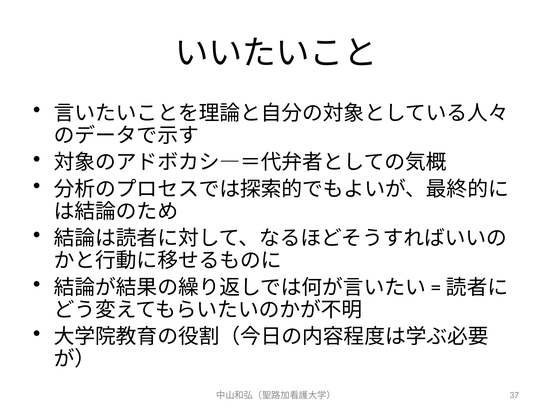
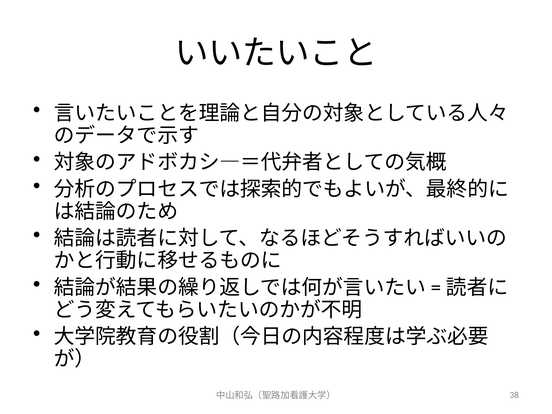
37: 37 -> 38
